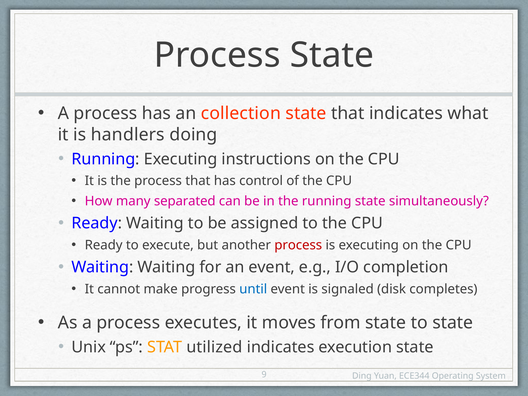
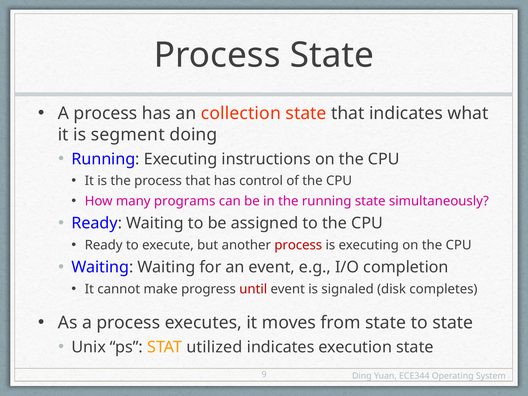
handlers: handlers -> segment
separated: separated -> programs
until colour: blue -> red
